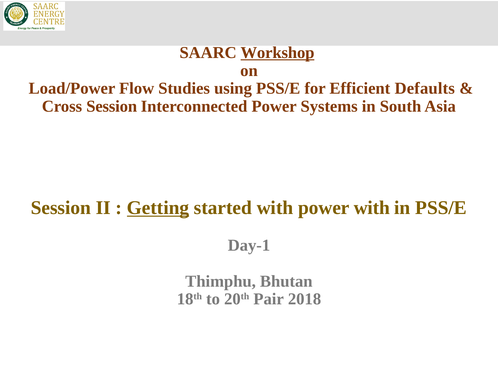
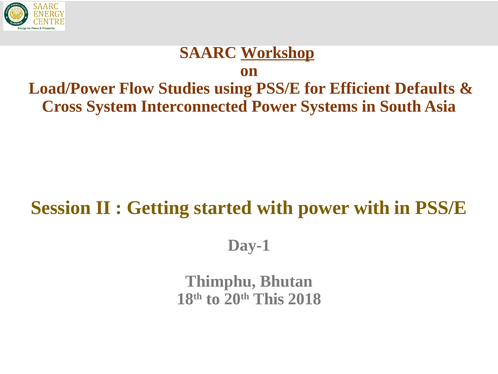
Cross Session: Session -> System
Getting underline: present -> none
Pair: Pair -> This
